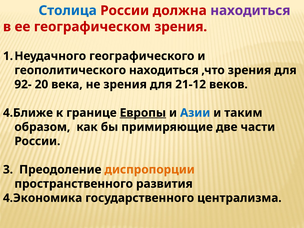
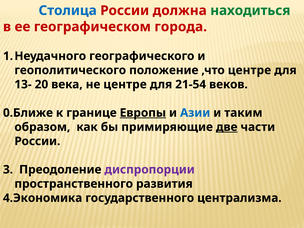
находиться at (250, 11) colour: purple -> green
географическом зрения: зрения -> города
геополитического находиться: находиться -> положение
,что зрения: зрения -> центре
92-: 92- -> 13-
не зрения: зрения -> центре
21-12: 21-12 -> 21-54
4.Ближе: 4.Ближе -> 0.Ближе
две underline: none -> present
диспропорции colour: orange -> purple
